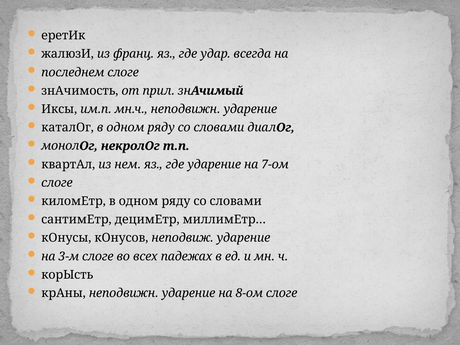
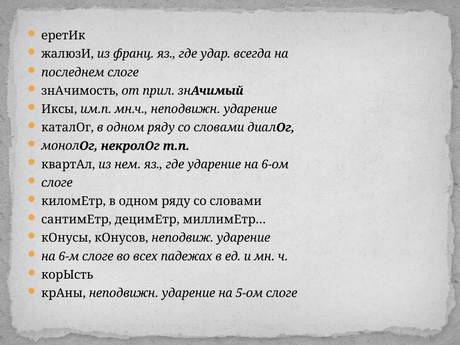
7-ом: 7-ом -> 6-ом
3-м: 3-м -> 6-м
8-ом: 8-ом -> 5-ом
